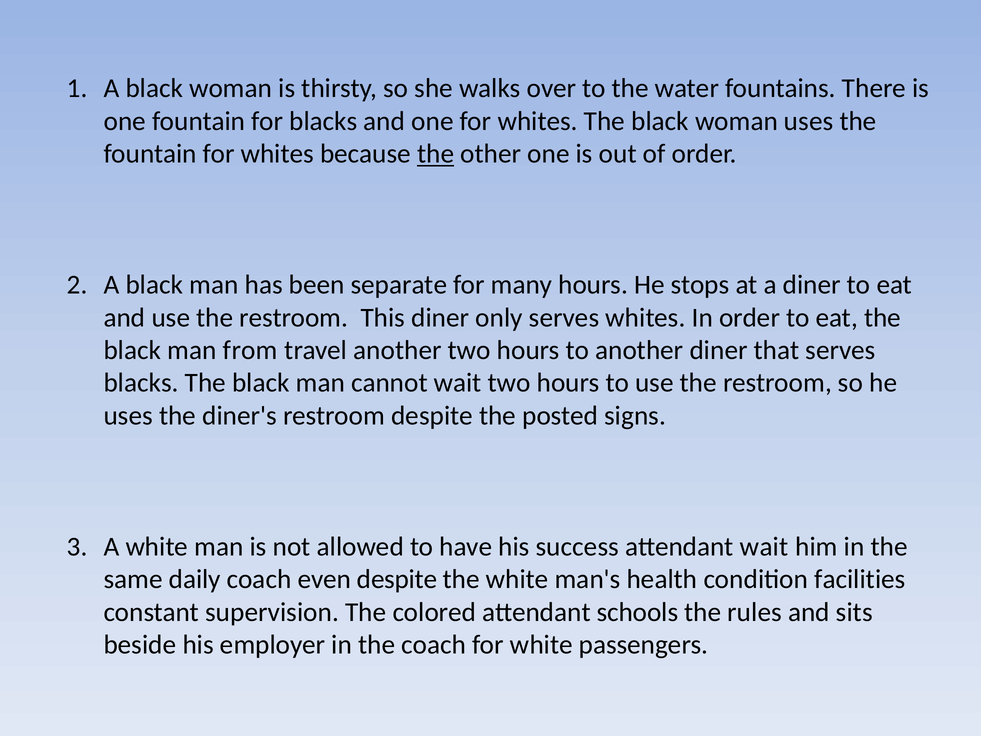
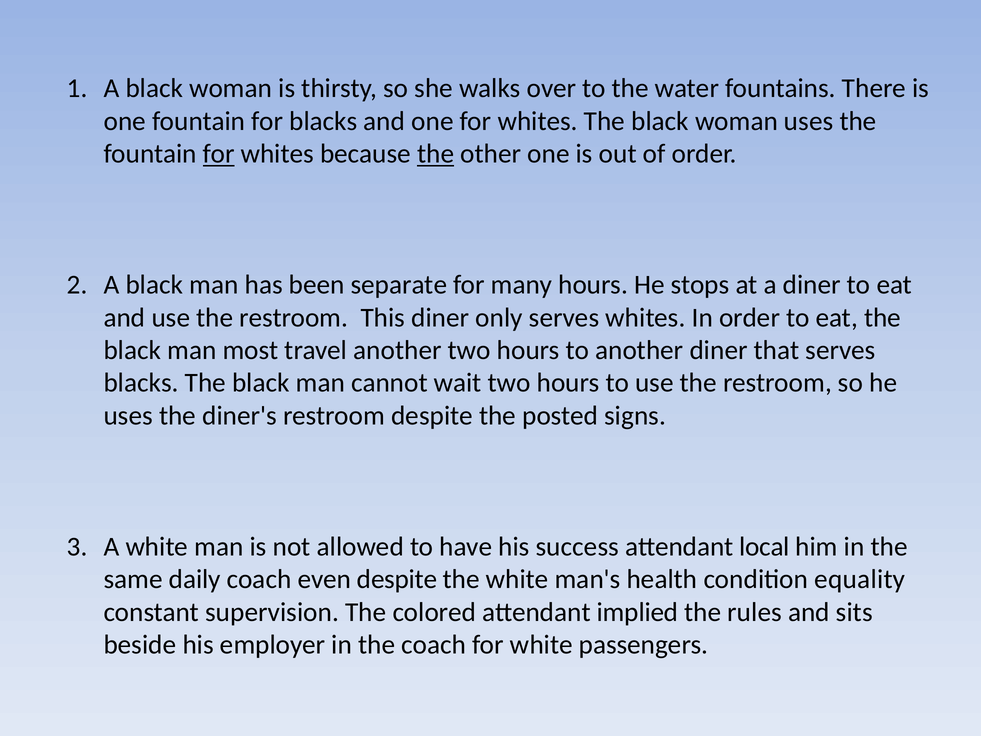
for at (219, 154) underline: none -> present
from: from -> most
attendant wait: wait -> local
facilities: facilities -> equality
schools: schools -> implied
